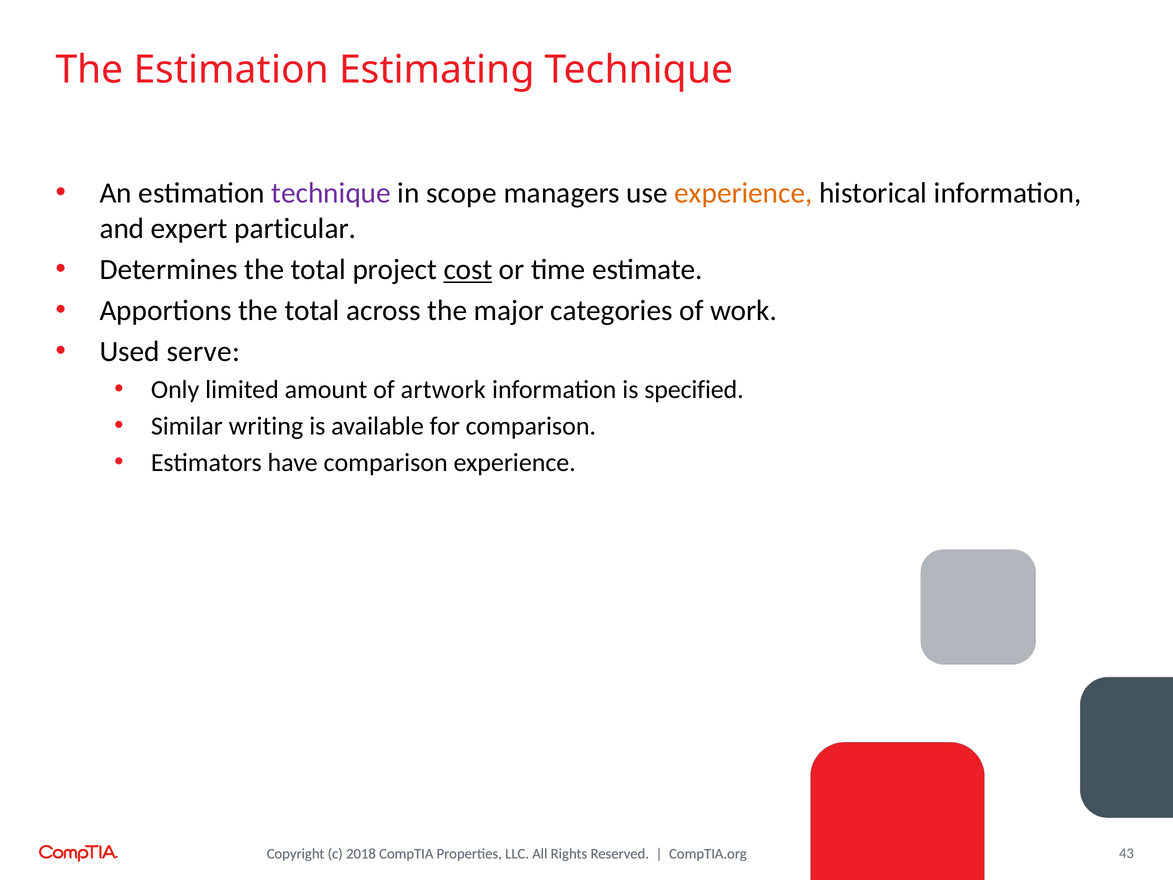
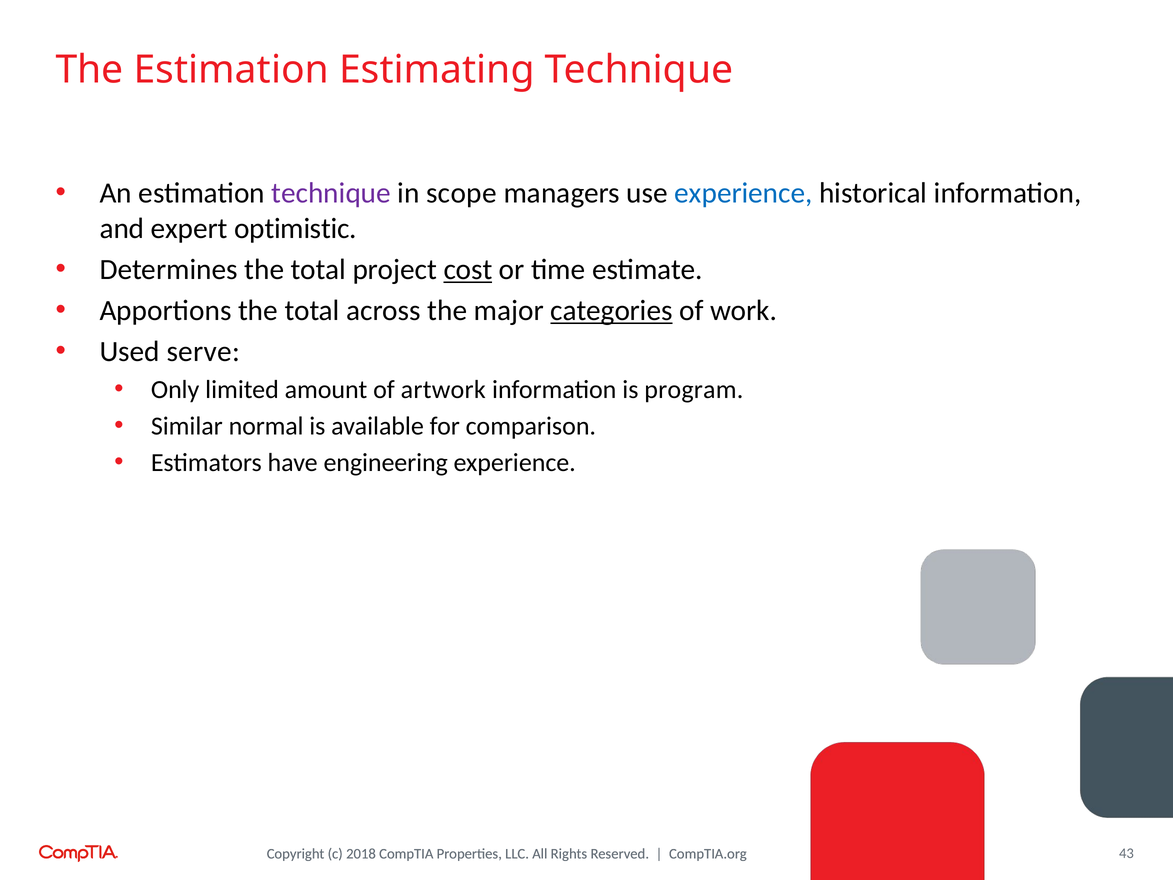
experience at (743, 193) colour: orange -> blue
particular: particular -> optimistic
categories underline: none -> present
specified: specified -> program
writing: writing -> normal
have comparison: comparison -> engineering
